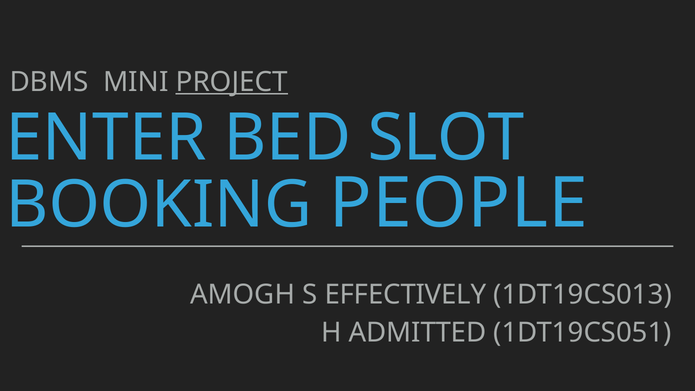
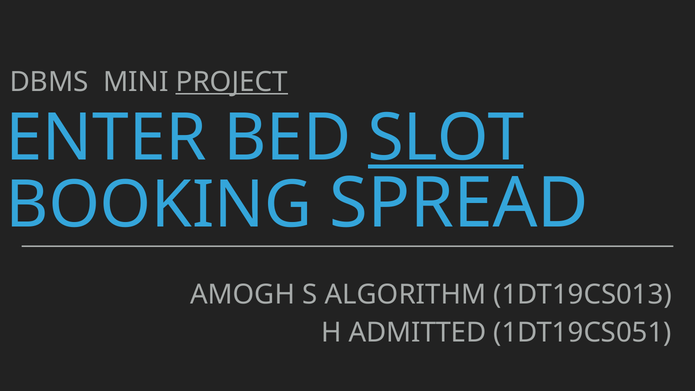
SLOT underline: none -> present
PEOPLE: PEOPLE -> SPREAD
EFFECTIVELY: EFFECTIVELY -> ALGORITHM
